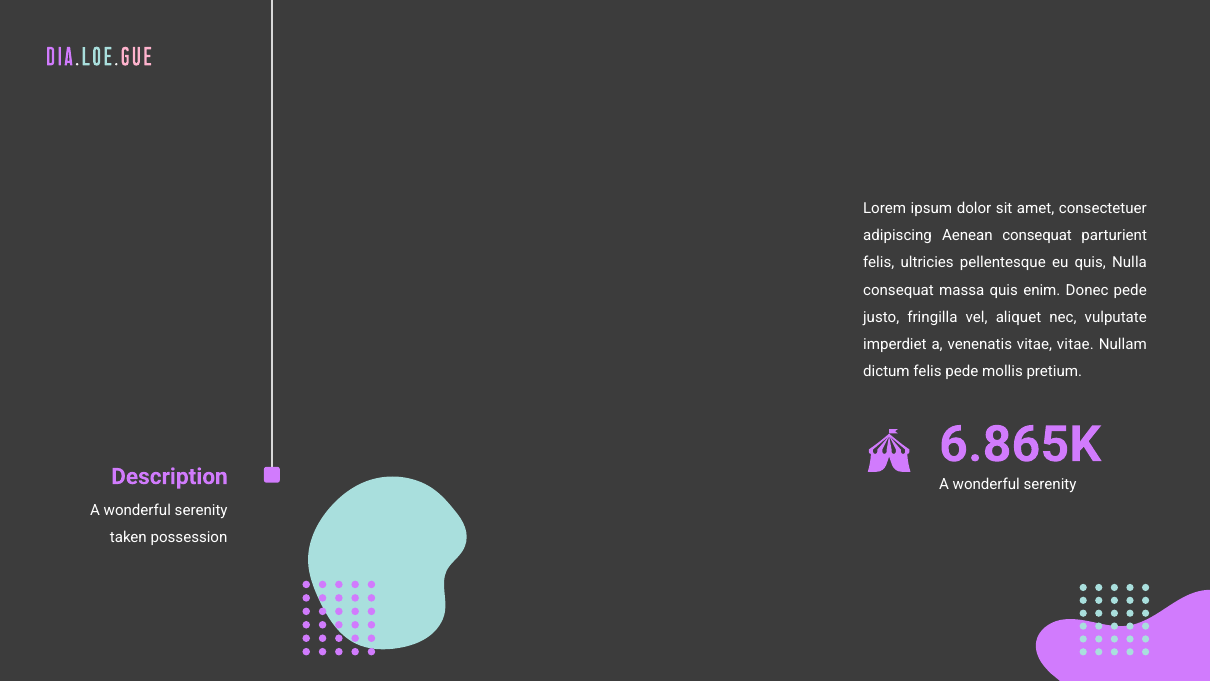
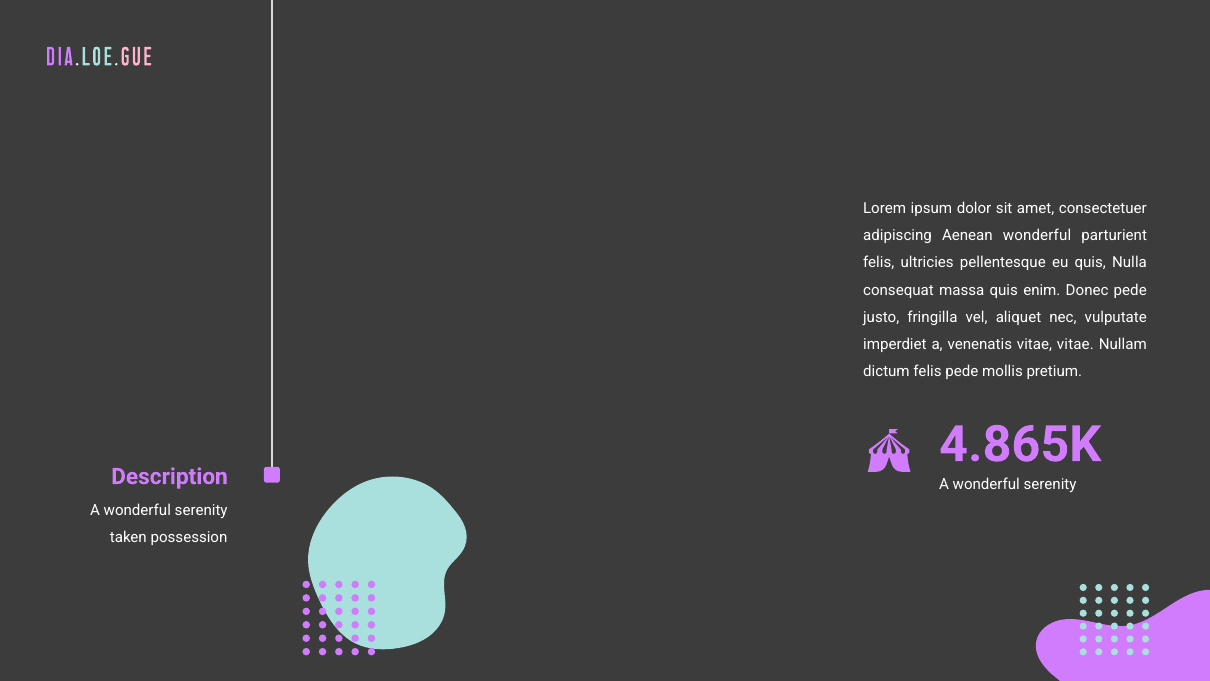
Aenean consequat: consequat -> wonderful
6.865K: 6.865K -> 4.865K
